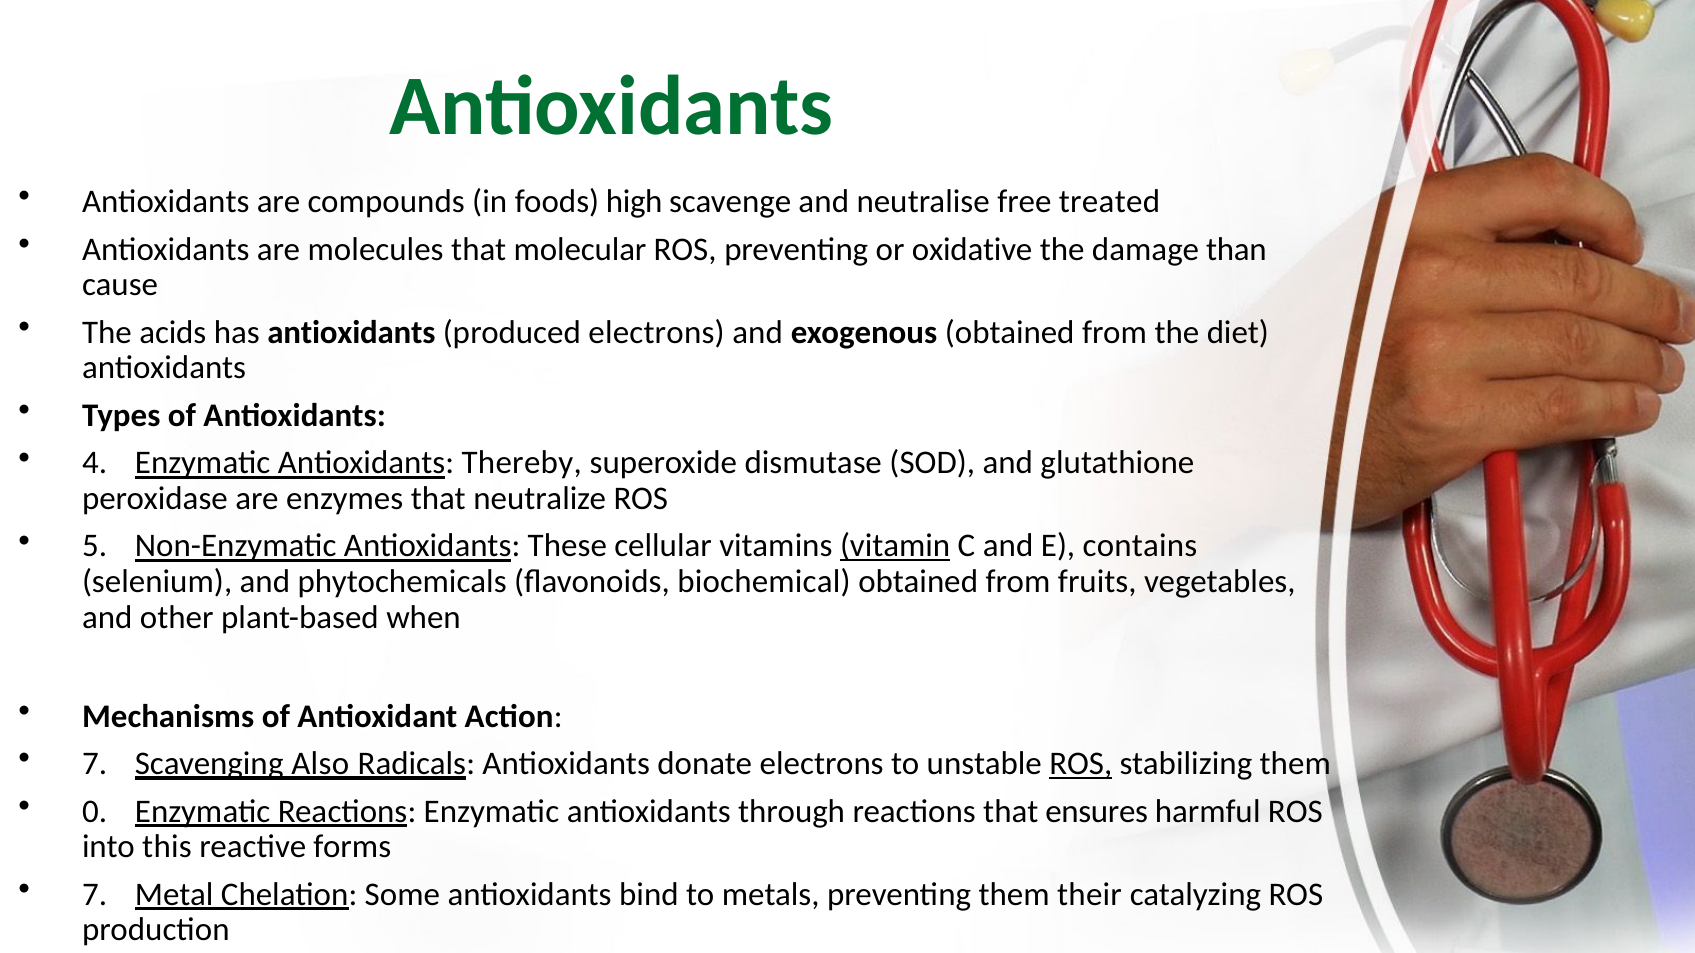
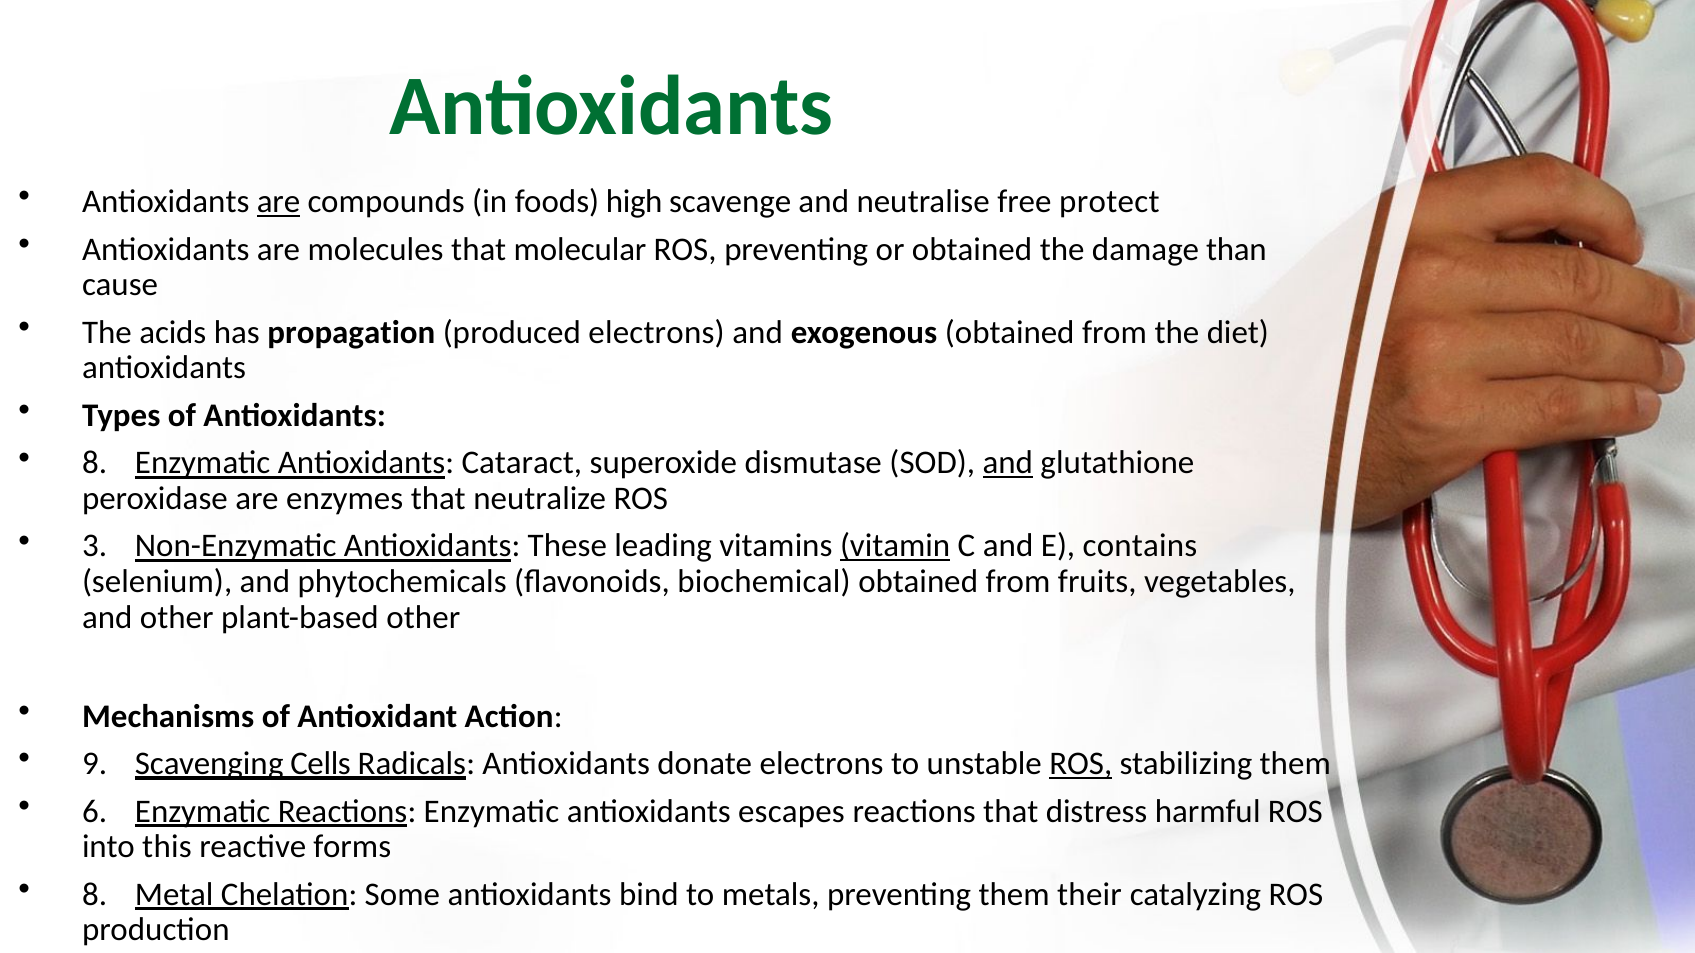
are at (278, 202) underline: none -> present
treated: treated -> protect
or oxidative: oxidative -> obtained
has antioxidants: antioxidants -> propagation
4 at (95, 463): 4 -> 8
Thereby: Thereby -> Cataract
and at (1008, 463) underline: none -> present
5: 5 -> 3
cellular: cellular -> leading
plant-based when: when -> other
7 at (95, 764): 7 -> 9
Also: Also -> Cells
0: 0 -> 6
through: through -> escapes
ensures: ensures -> distress
7 at (95, 895): 7 -> 8
